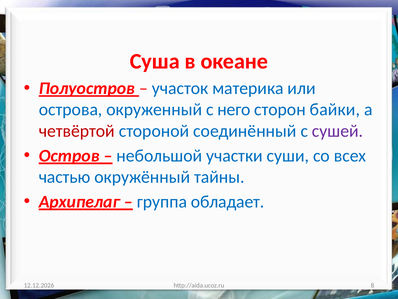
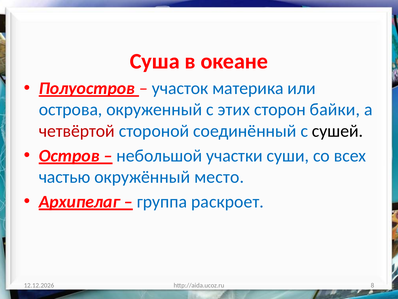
него: него -> этих
сушей colour: purple -> black
тайны: тайны -> место
обладает: обладает -> раскроет
